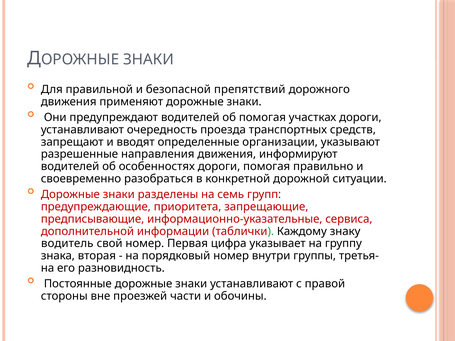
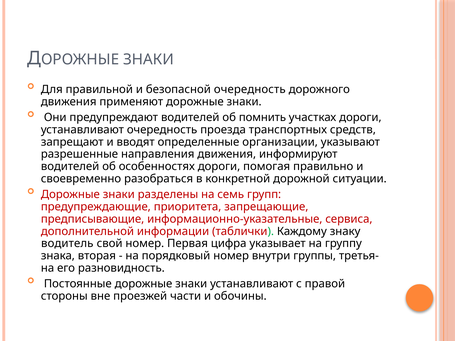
безопасной препятствий: препятствий -> очередность
об помогая: помогая -> помнить
